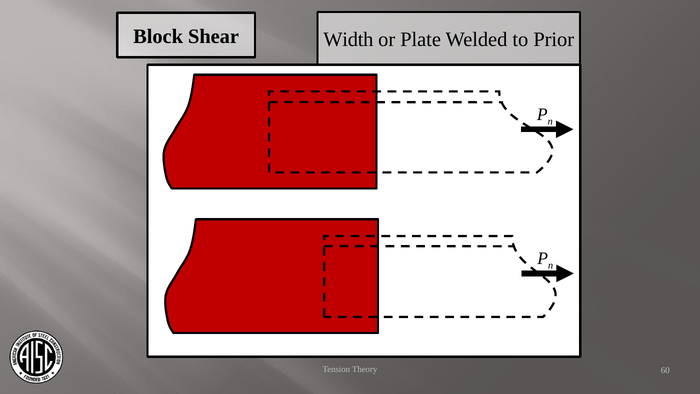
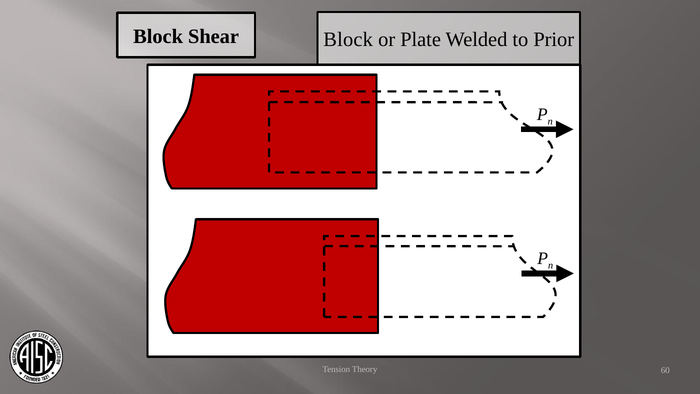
Shear Width: Width -> Block
